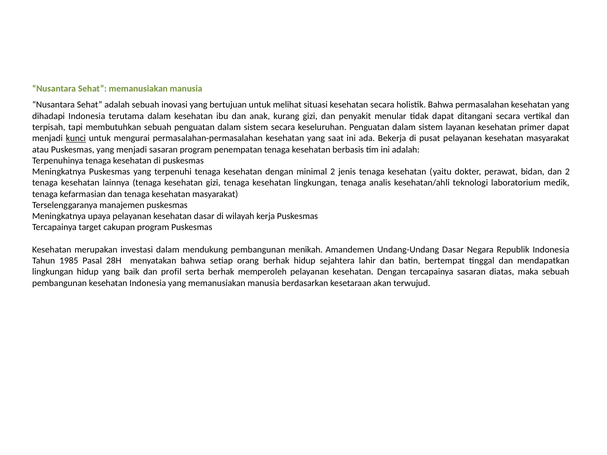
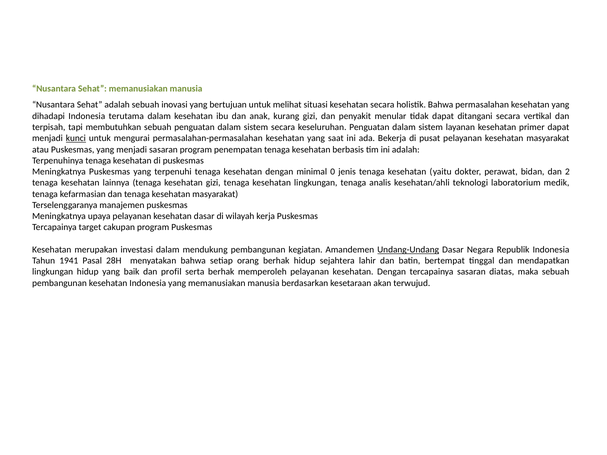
minimal 2: 2 -> 0
menikah: menikah -> kegiatan
Undang-Undang underline: none -> present
1985: 1985 -> 1941
